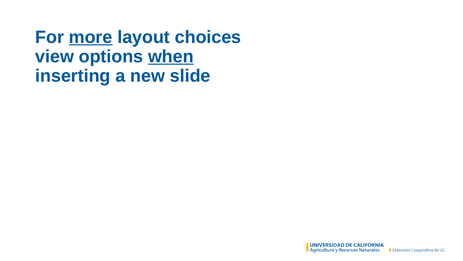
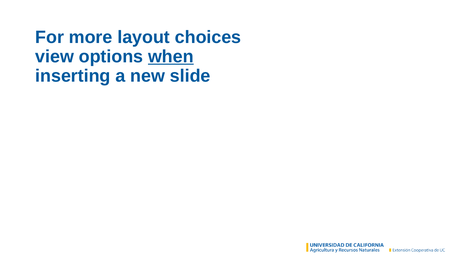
more underline: present -> none
